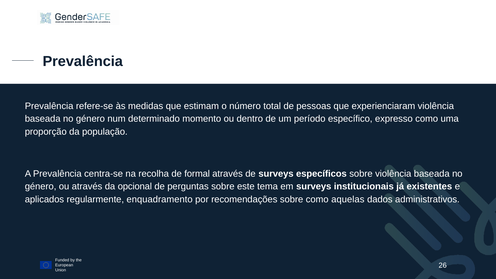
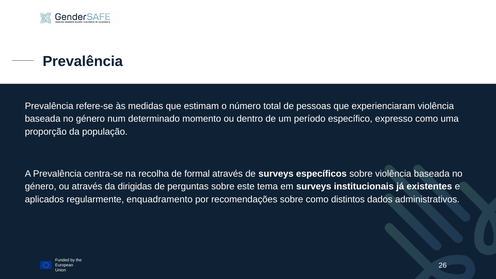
opcional: opcional -> dirigidas
aquelas: aquelas -> distintos
